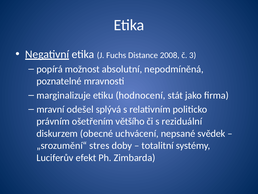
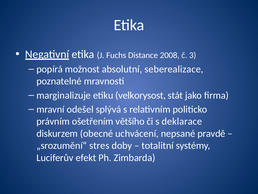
nepodmíněná: nepodmíněná -> seberealizace
hodnocení: hodnocení -> velkorysost
reziduální: reziduální -> deklarace
svědek: svědek -> pravdě
